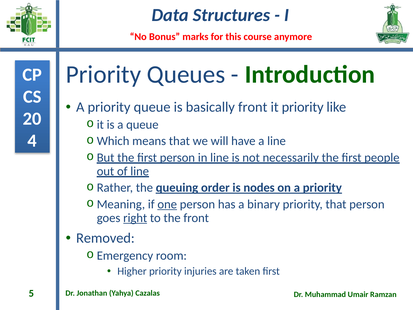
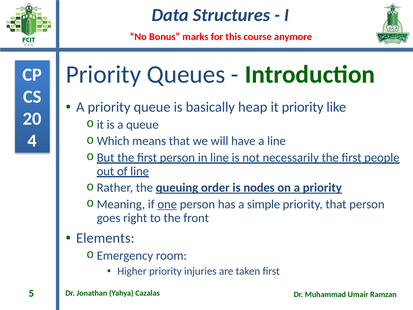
basically front: front -> heap
binary: binary -> simple
right underline: present -> none
Removed: Removed -> Elements
